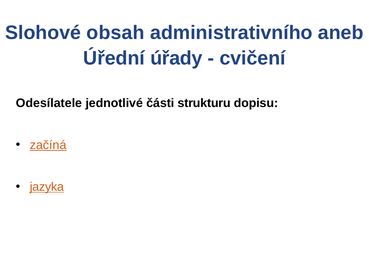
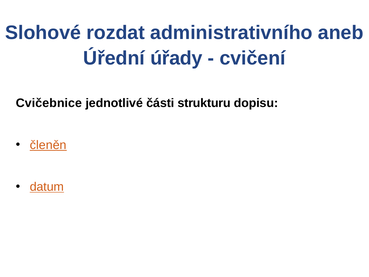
obsah: obsah -> rozdat
Odesílatele: Odesílatele -> Cvičebnice
začíná: začíná -> členěn
jazyka: jazyka -> datum
